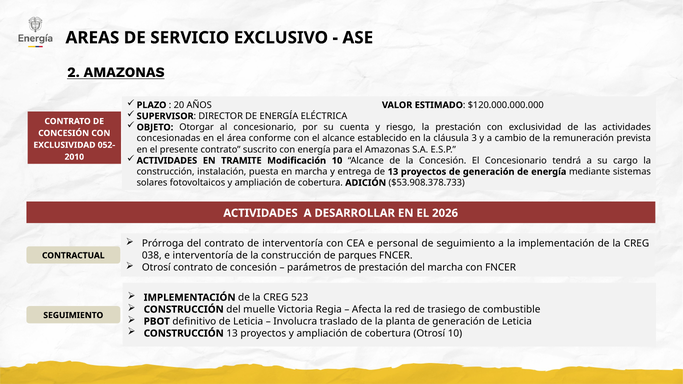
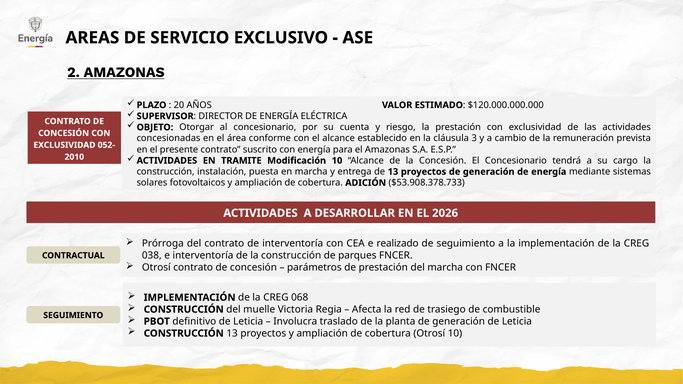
personal: personal -> realizado
523: 523 -> 068
